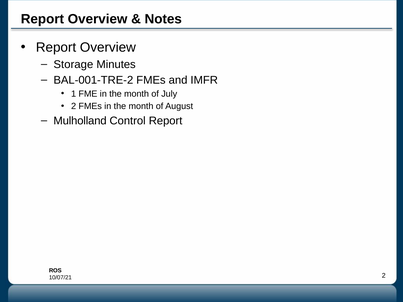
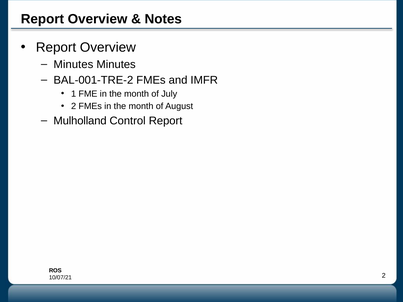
Storage at (73, 64): Storage -> Minutes
